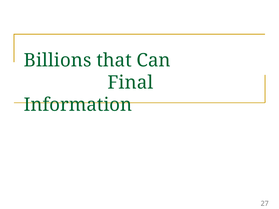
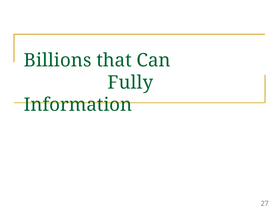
Final: Final -> Fully
